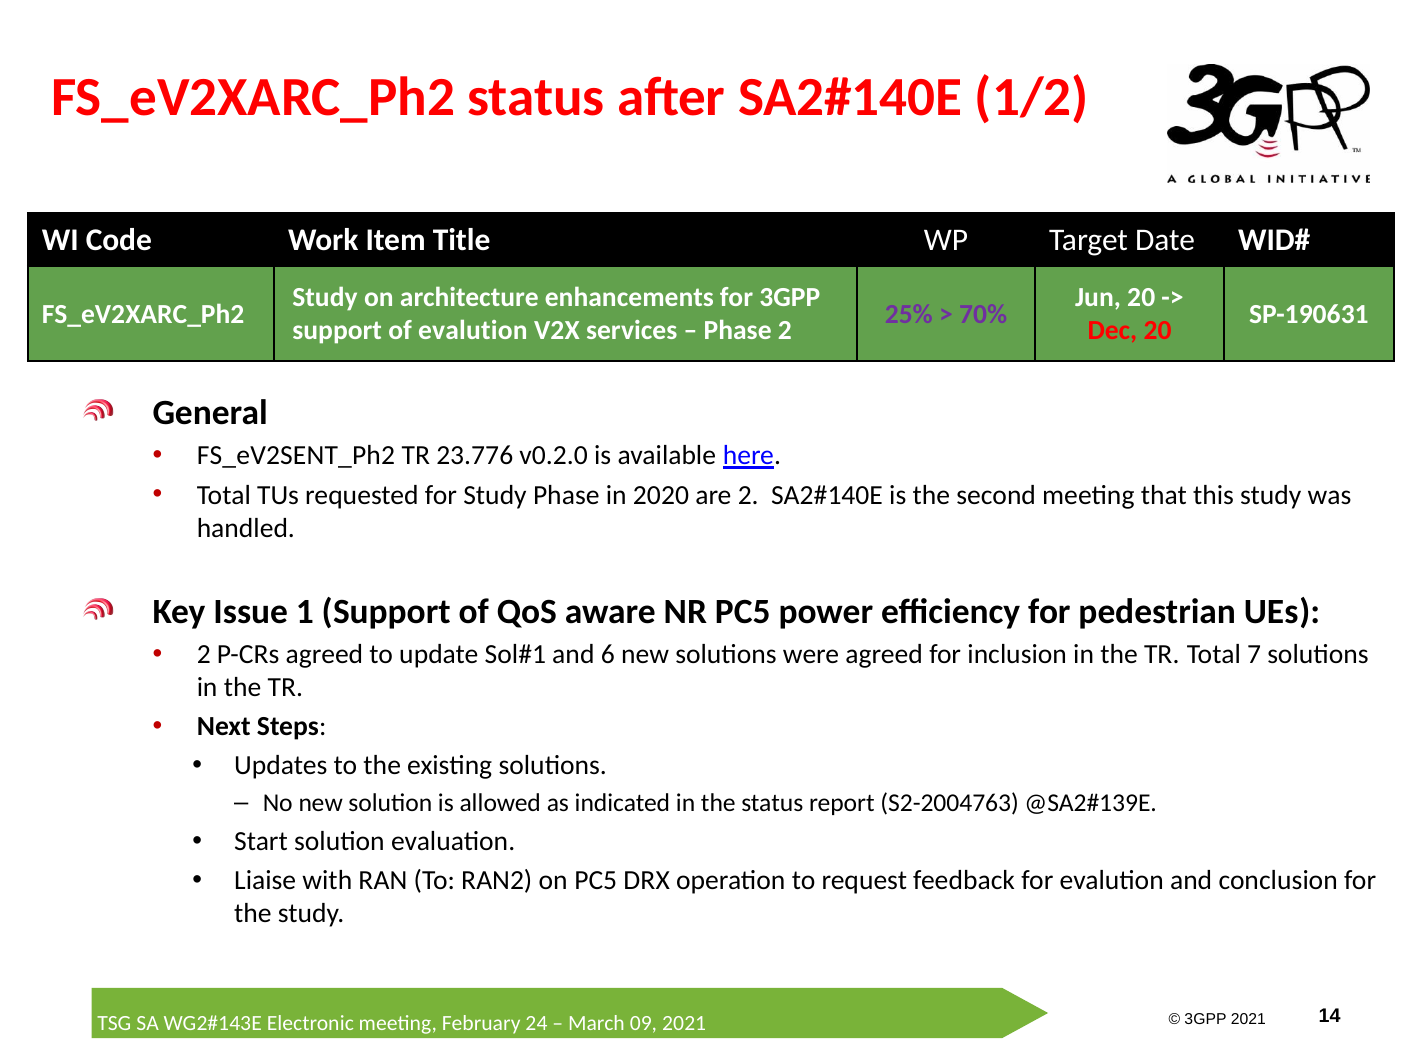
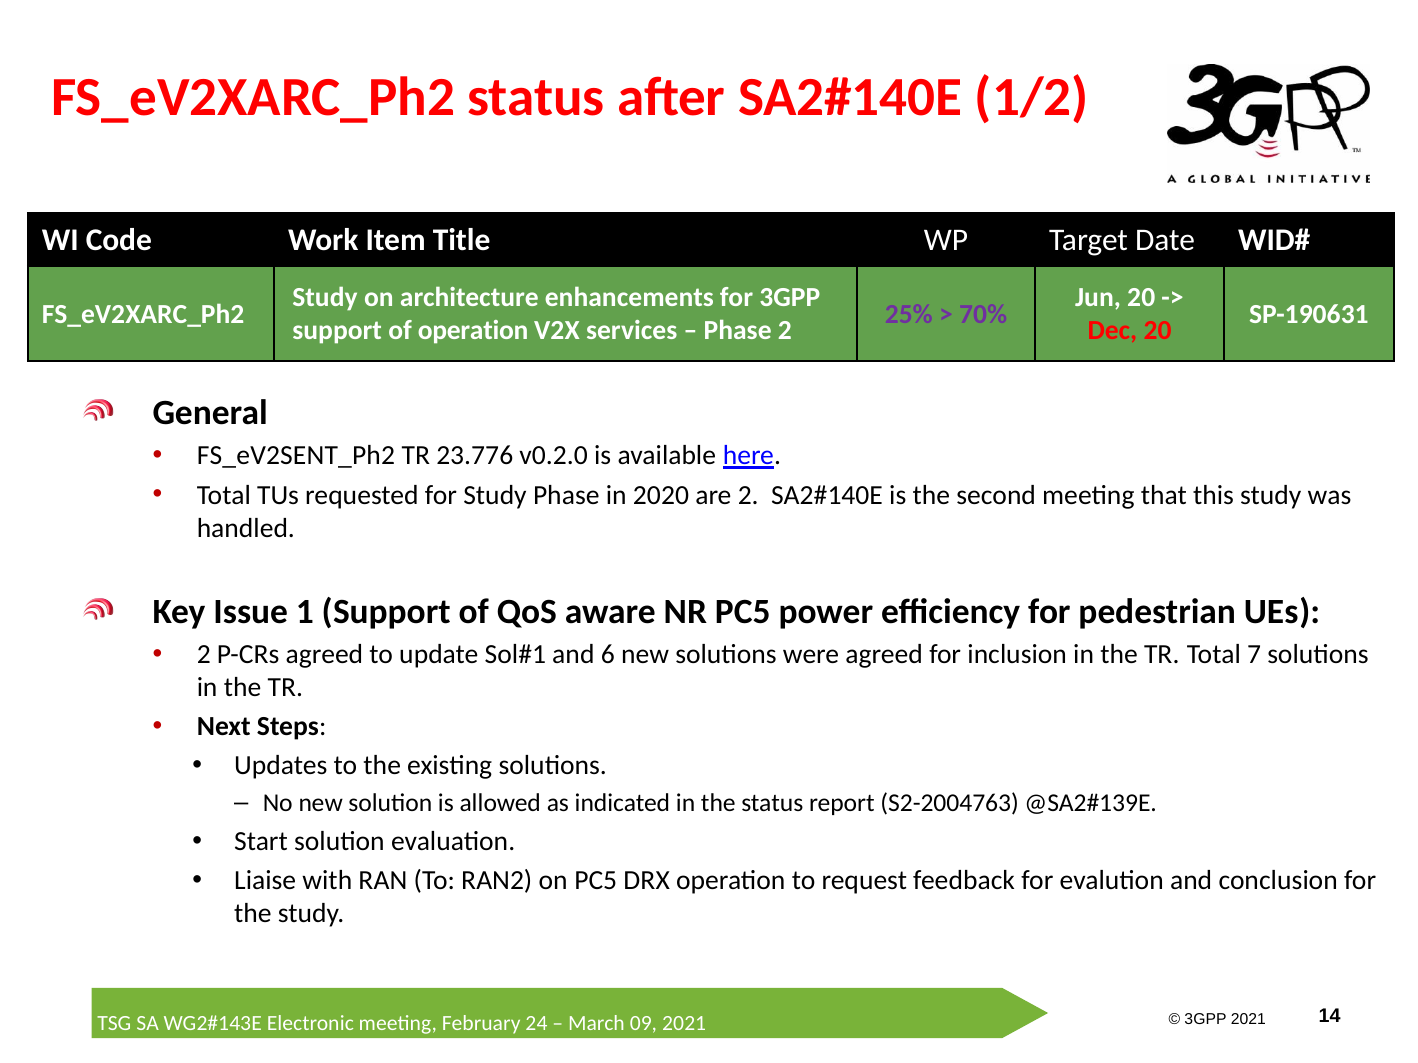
of evalution: evalution -> operation
